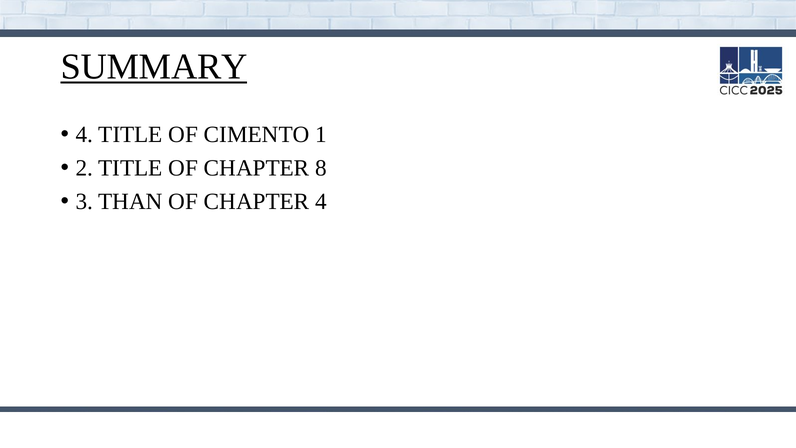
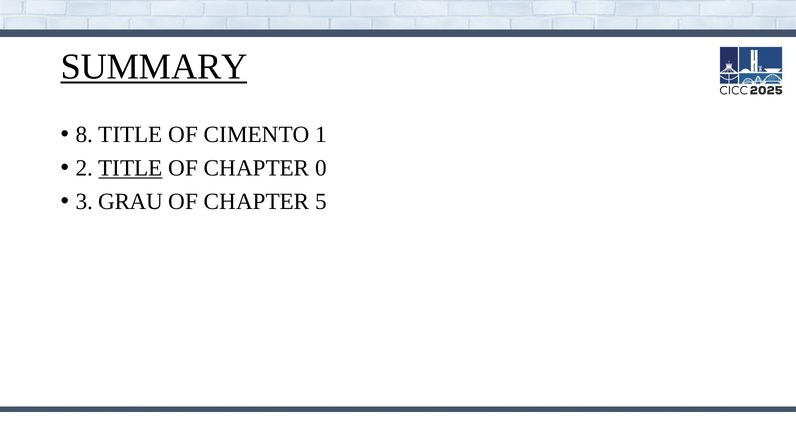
4 at (84, 135): 4 -> 8
TITLE at (130, 168) underline: none -> present
8: 8 -> 0
THAN: THAN -> GRAU
CHAPTER 4: 4 -> 5
